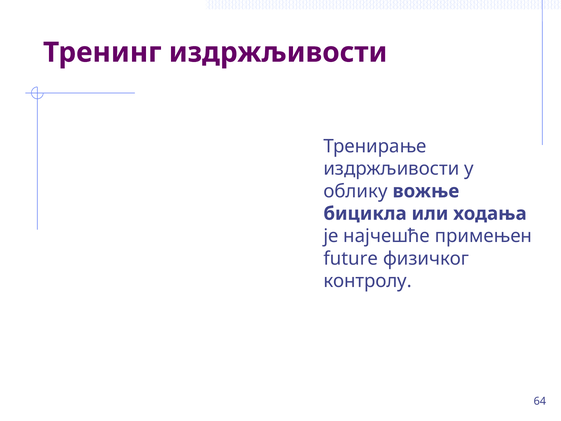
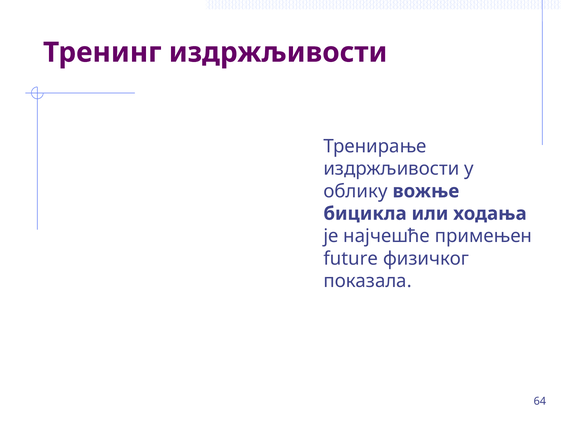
контролу: контролу -> показала
